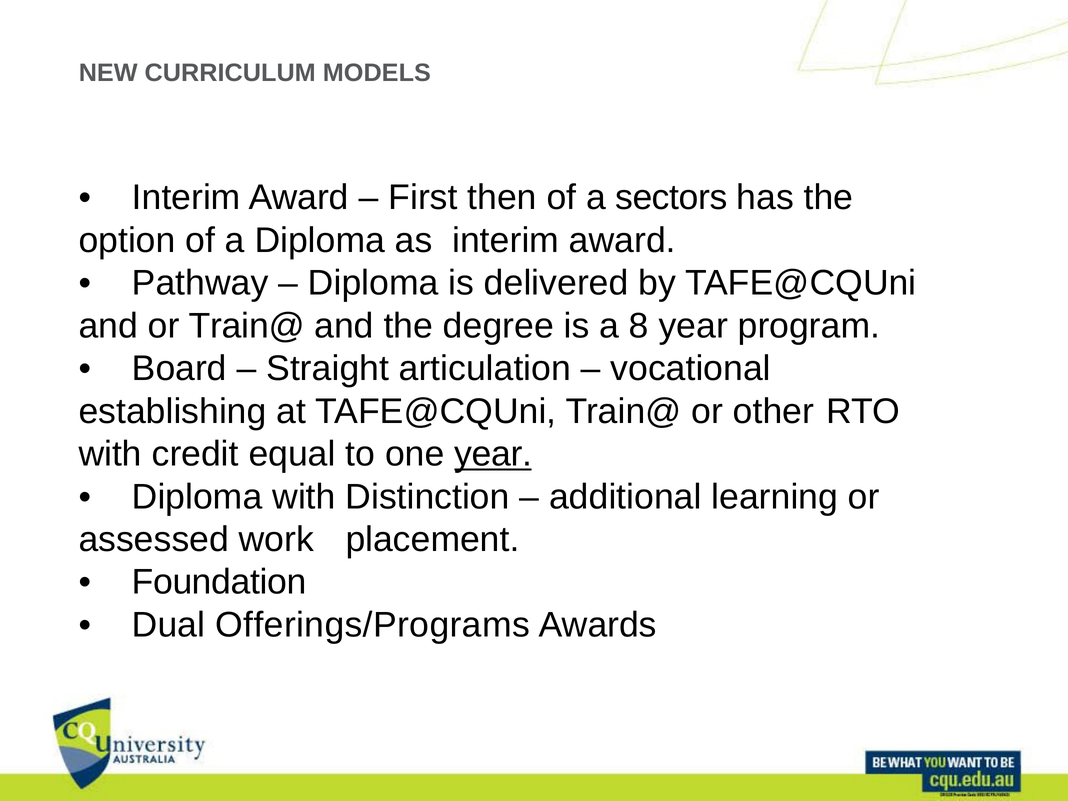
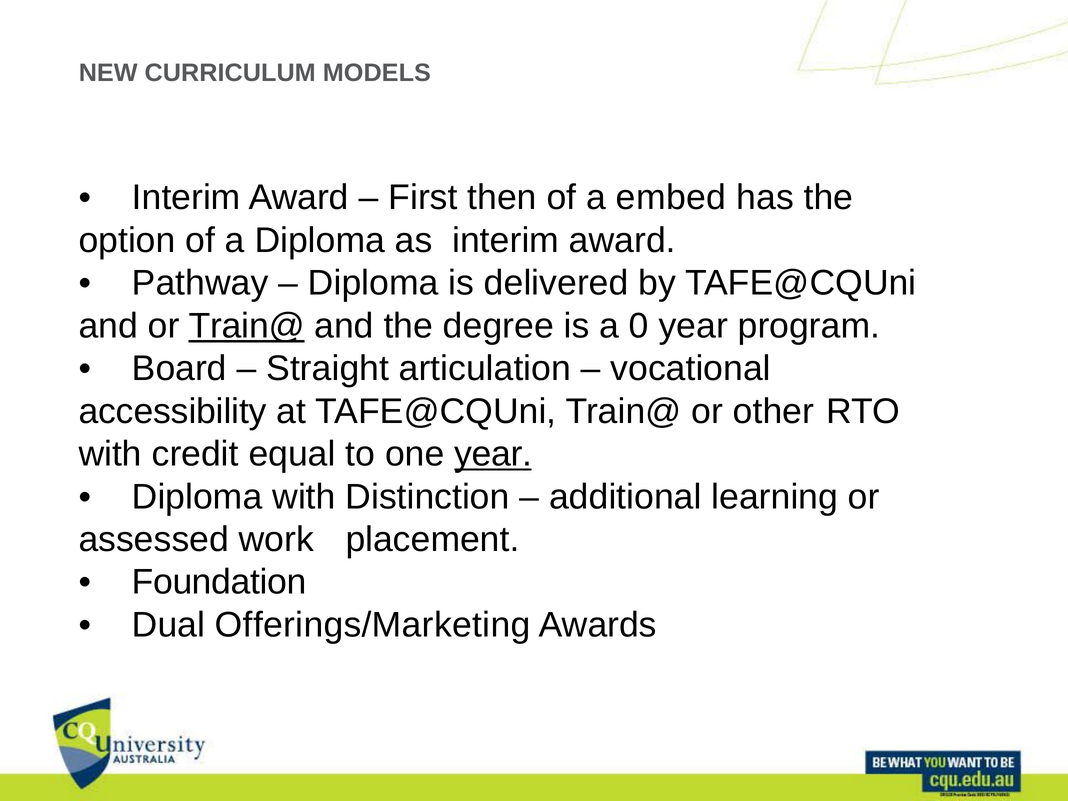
sectors: sectors -> embed
Train@ at (247, 326) underline: none -> present
8: 8 -> 0
establishing: establishing -> accessibility
Offerings/Programs: Offerings/Programs -> Offerings/Marketing
